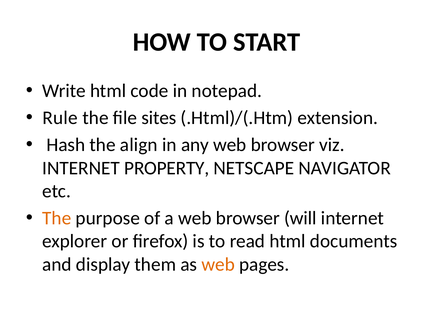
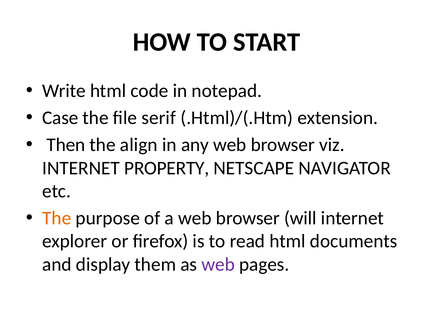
Rule: Rule -> Case
sites: sites -> serif
Hash: Hash -> Then
web at (218, 264) colour: orange -> purple
